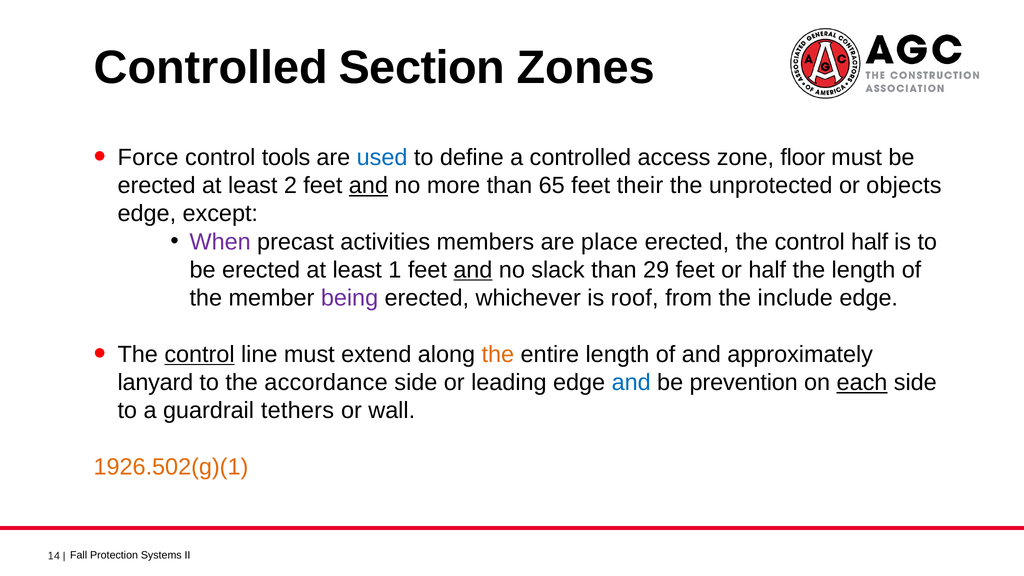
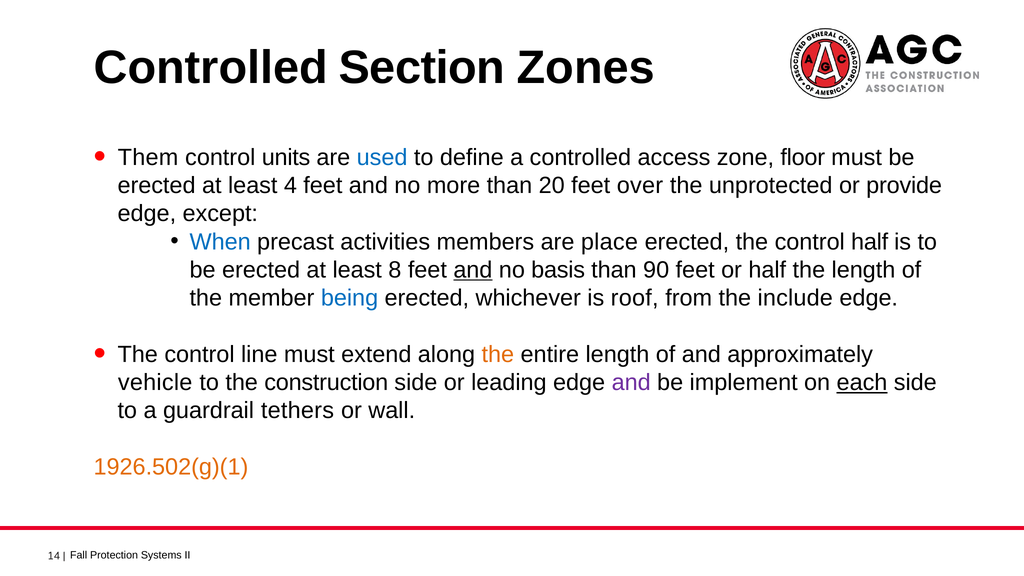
Force: Force -> Them
tools: tools -> units
least 2: 2 -> 4
and at (368, 185) underline: present -> none
65: 65 -> 20
their: their -> over
objects: objects -> provide
When colour: purple -> blue
1: 1 -> 8
slack: slack -> basis
29: 29 -> 90
being colour: purple -> blue
control at (199, 354) underline: present -> none
lanyard: lanyard -> vehicle
accordance: accordance -> construction
and at (631, 383) colour: blue -> purple
prevention: prevention -> implement
